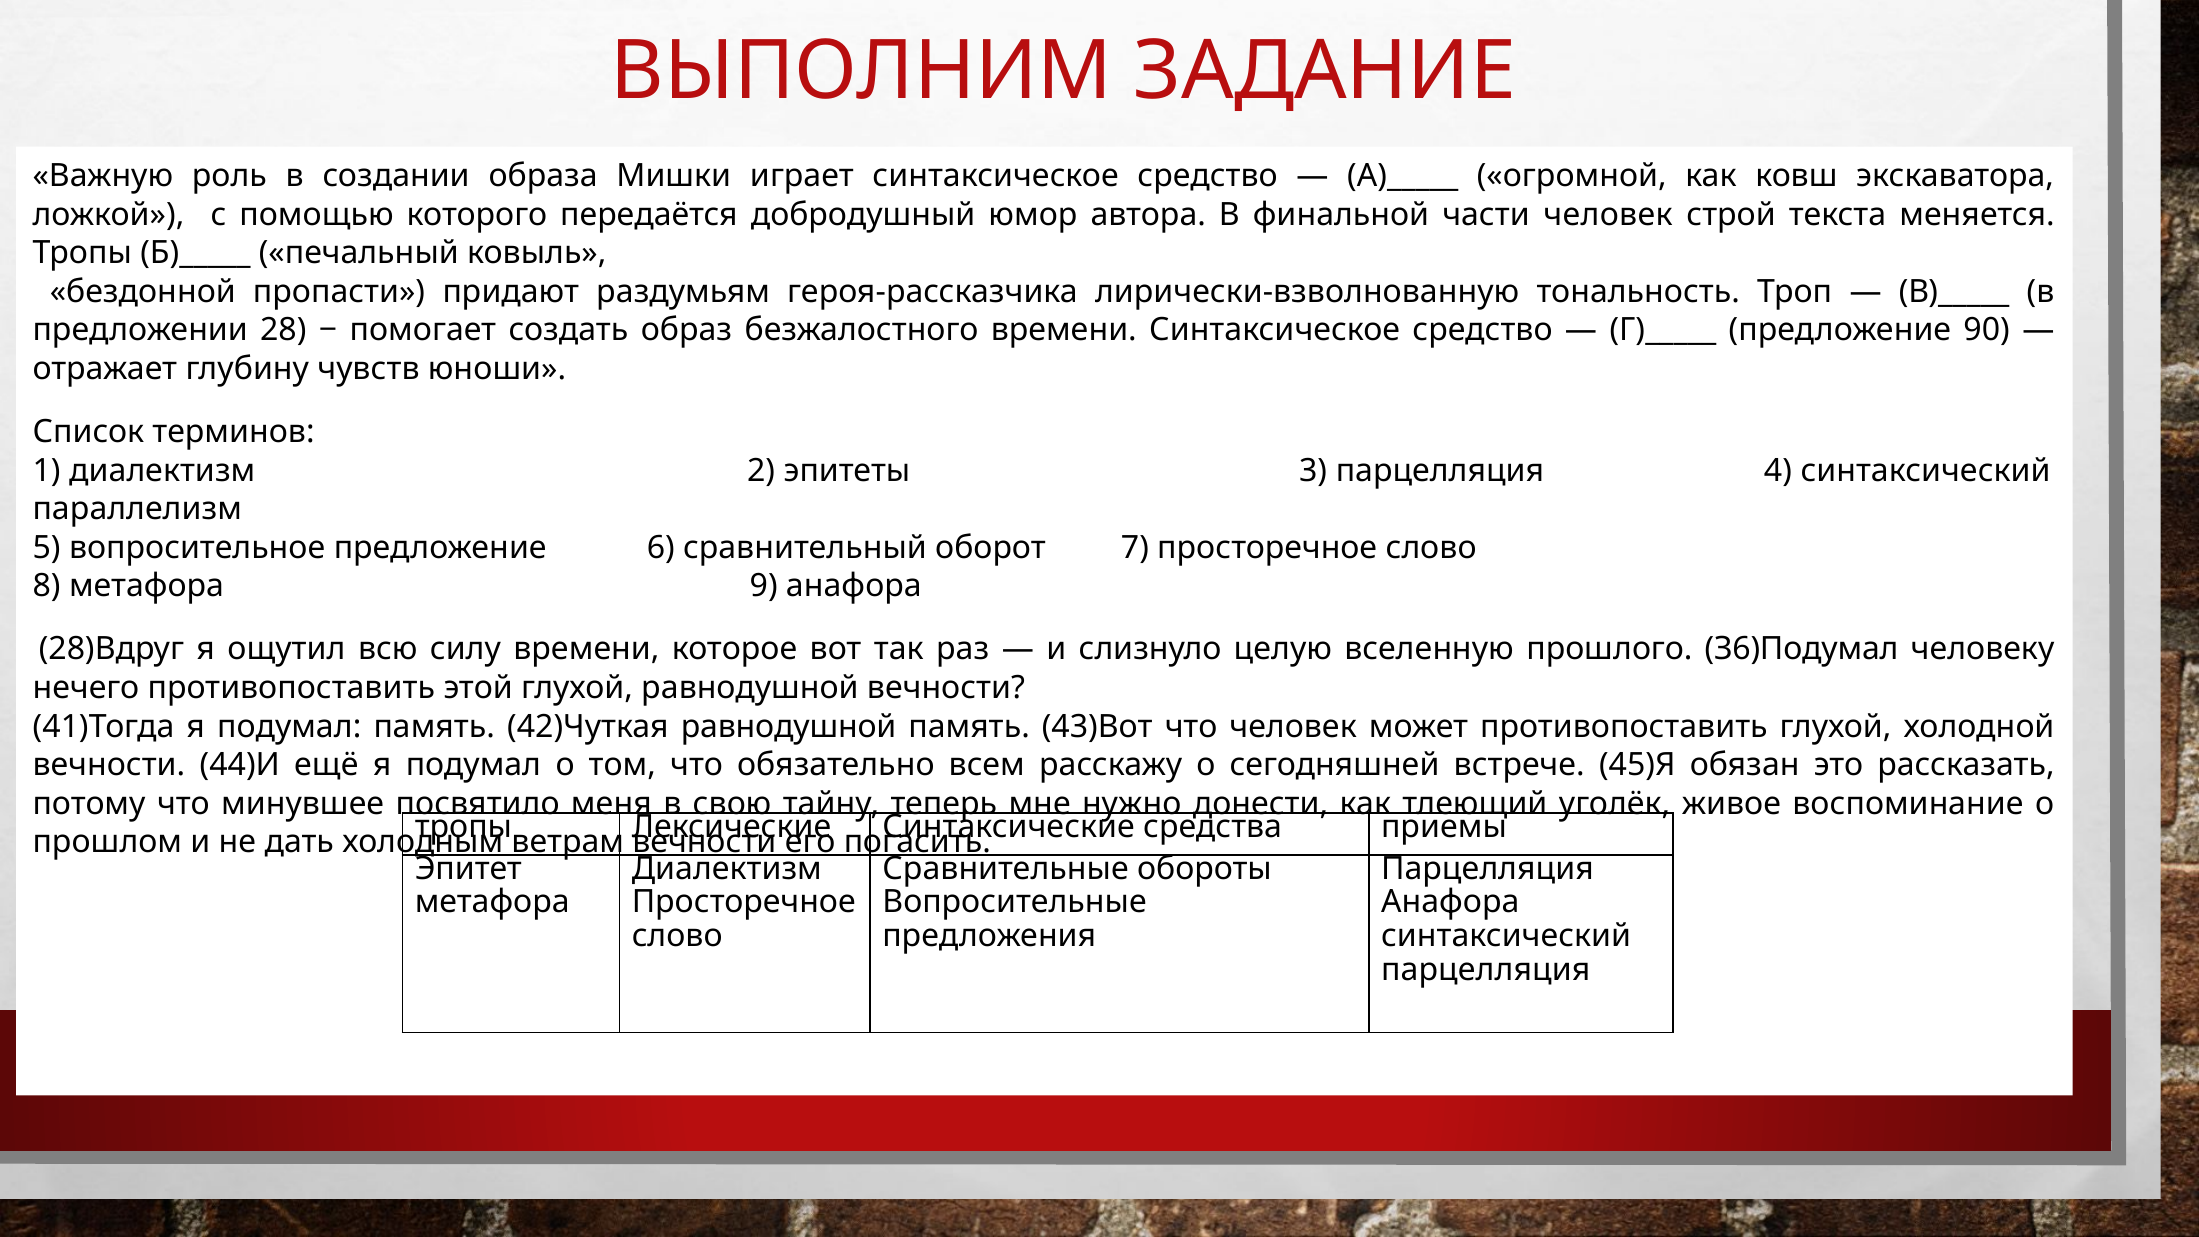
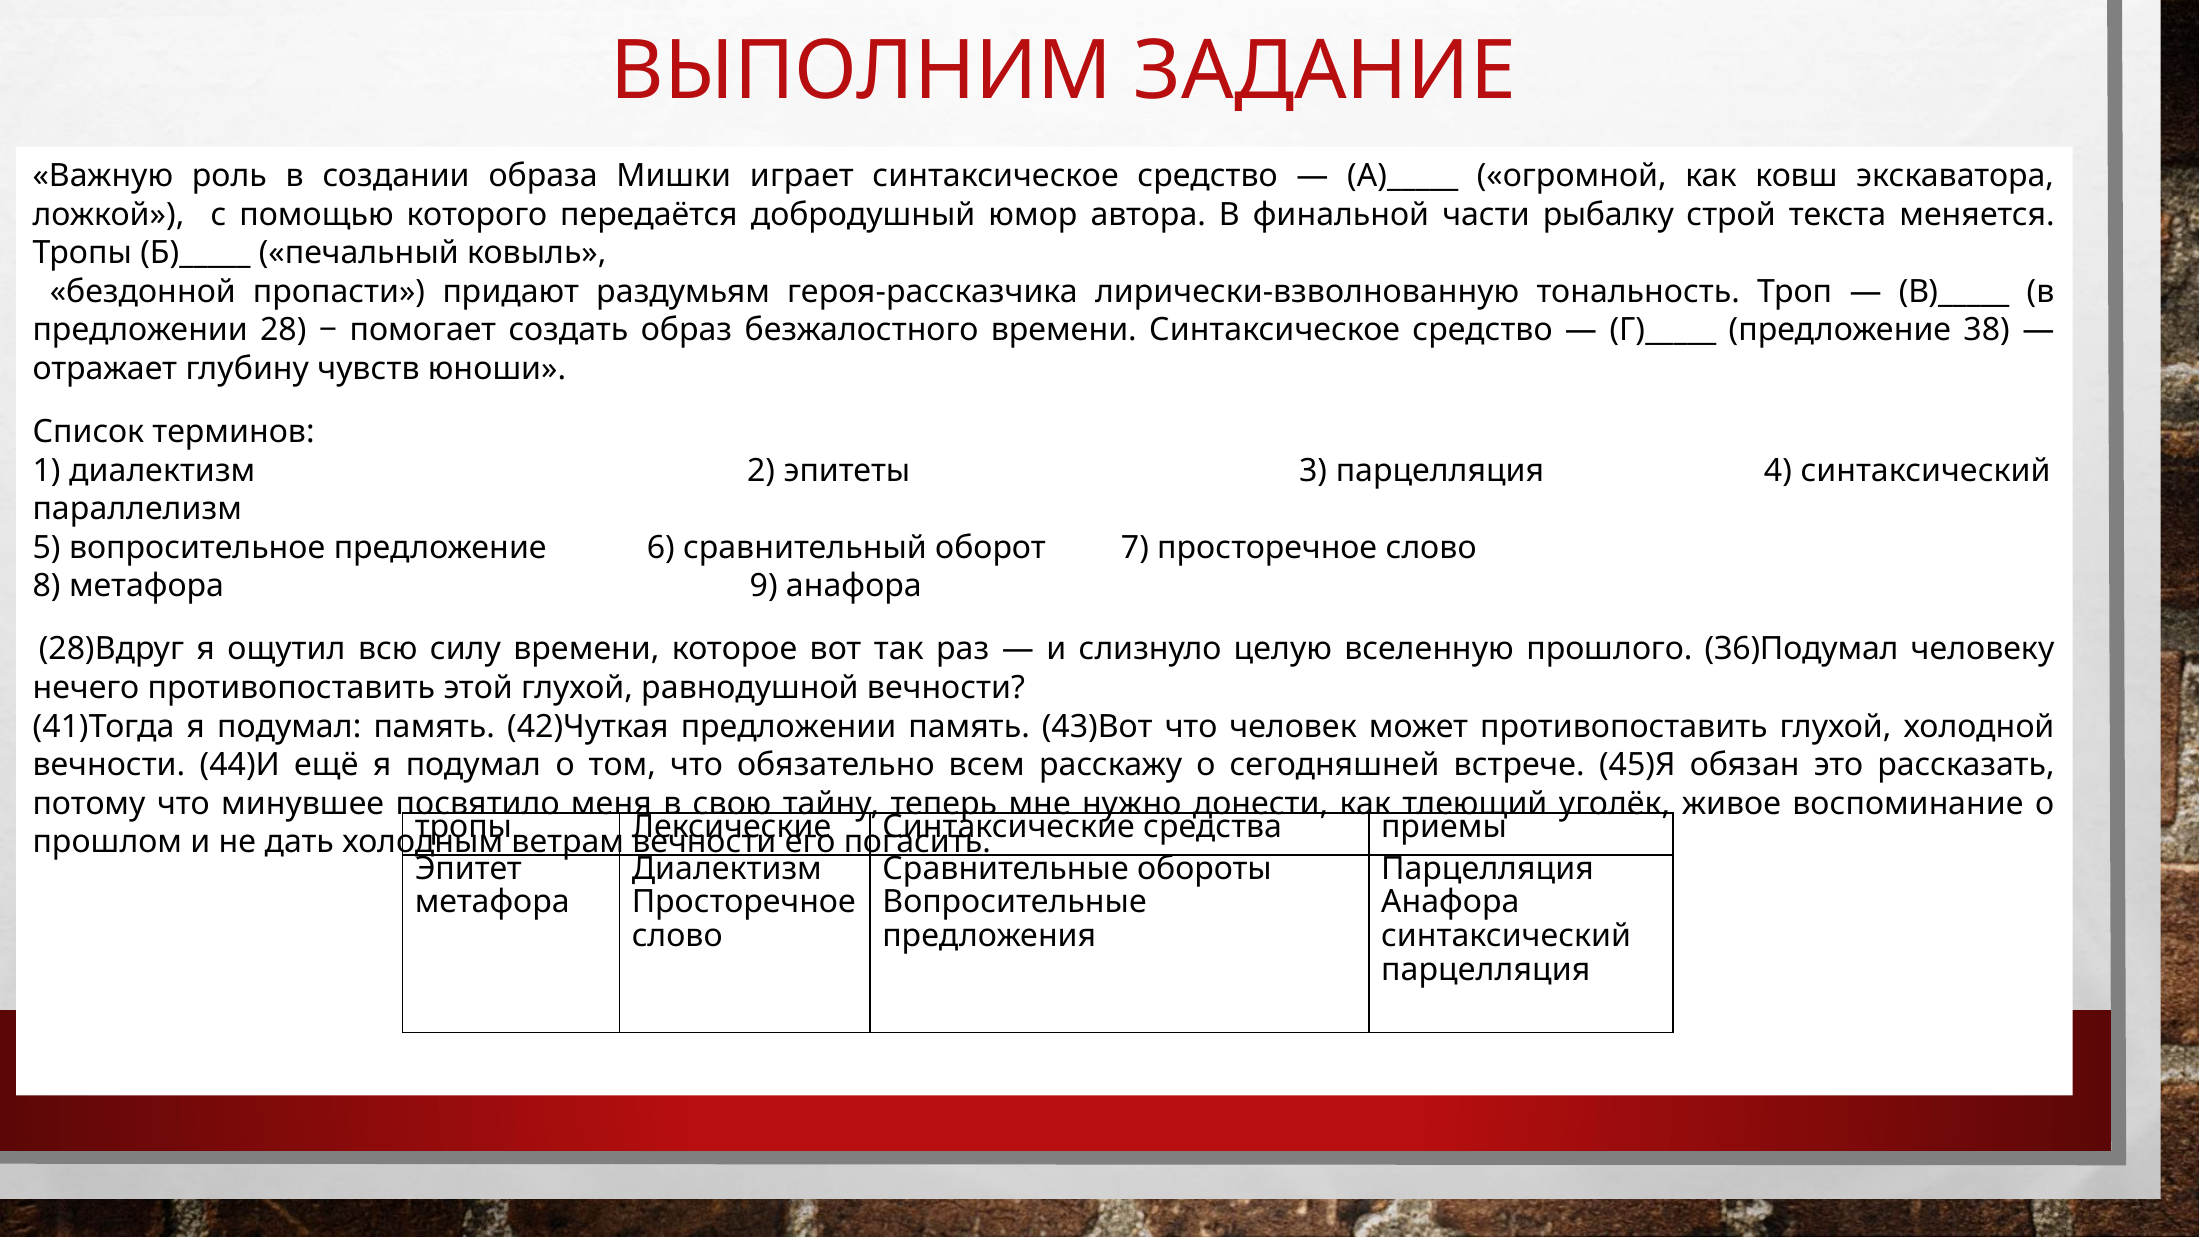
части человек: человек -> рыбалку
90: 90 -> 38
42)Чуткая равнодушной: равнодушной -> предложении
